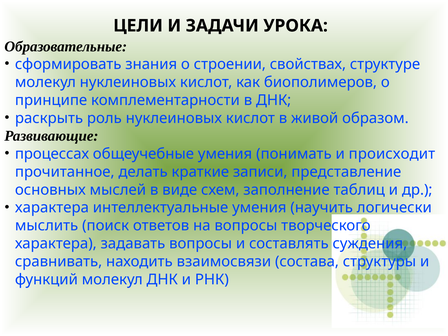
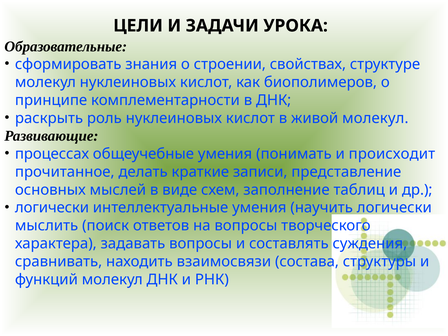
живой образом: образом -> молекул
характера at (52, 208): характера -> логически
